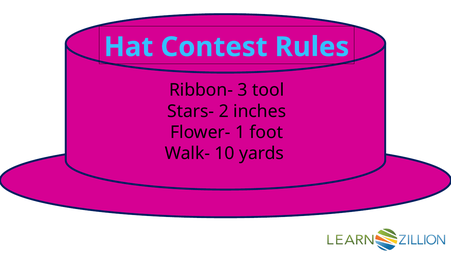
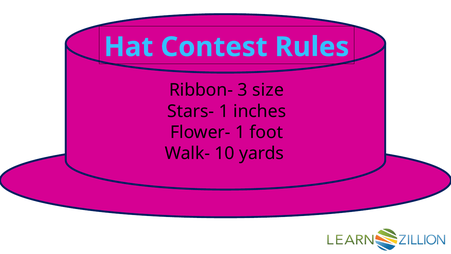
tool: tool -> size
Stars- 2: 2 -> 1
